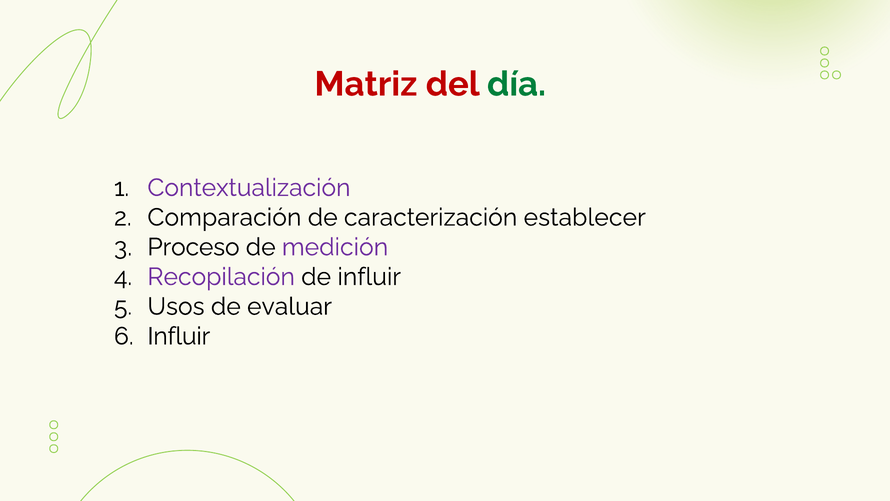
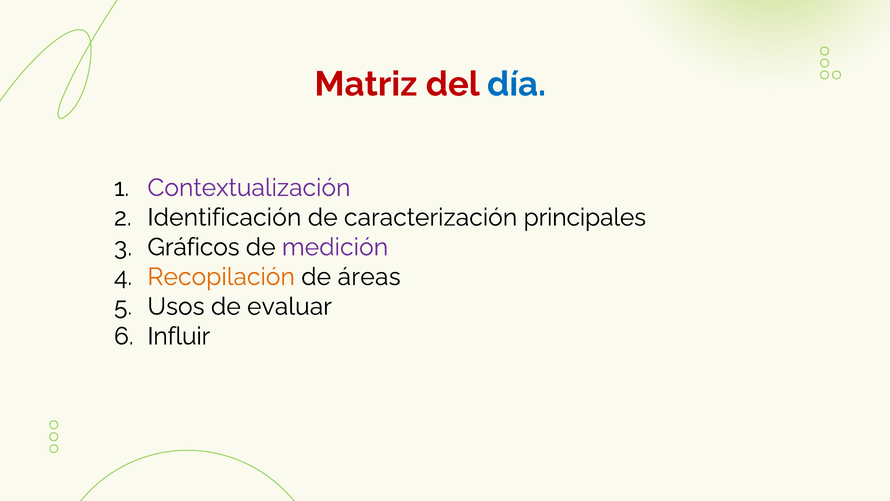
día colour: green -> blue
Comparación: Comparación -> Identificación
establecer: establecer -> principales
Proceso: Proceso -> Gráficos
Recopilación colour: purple -> orange
de influir: influir -> áreas
